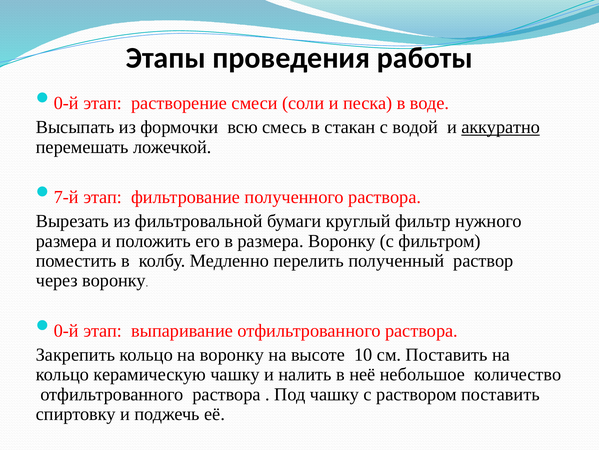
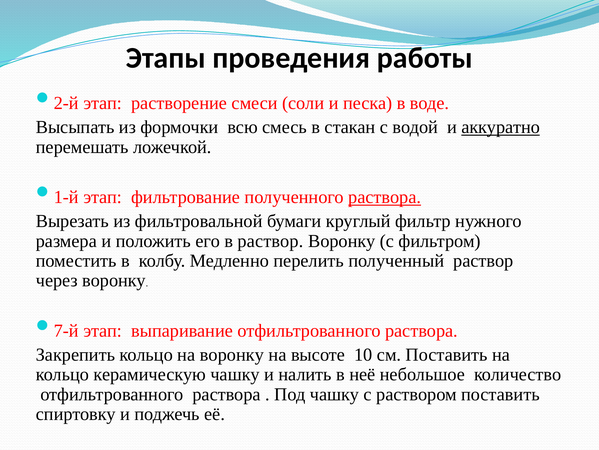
0-й at (66, 103): 0-й -> 2-й
7-й: 7-й -> 1-й
раствора at (385, 197) underline: none -> present
в размера: размера -> раствор
0-й at (66, 330): 0-й -> 7-й
